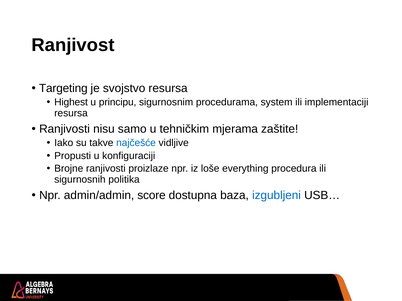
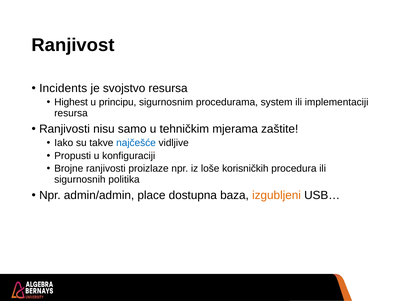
Targeting: Targeting -> Incidents
everything: everything -> korisničkih
score: score -> place
izgubljeni colour: blue -> orange
